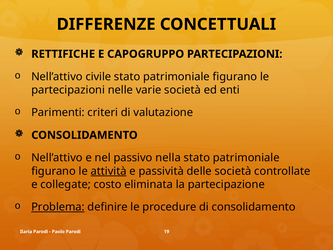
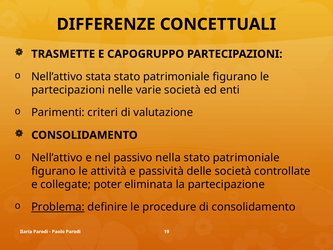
RETTIFICHE: RETTIFICHE -> TRASMETTE
civile: civile -> stata
attività underline: present -> none
costo: costo -> poter
